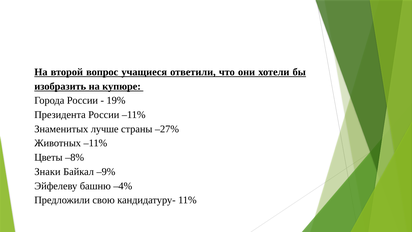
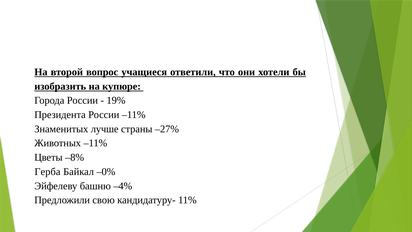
Знаки: Знаки -> Герба
–9%: –9% -> –0%
